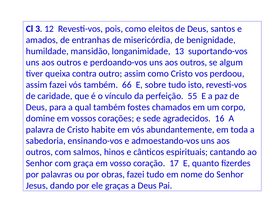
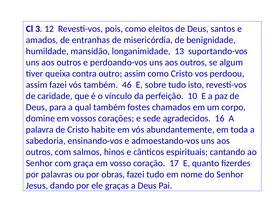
66: 66 -> 46
55: 55 -> 10
